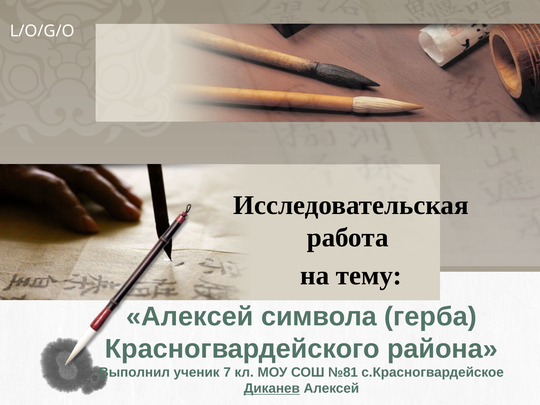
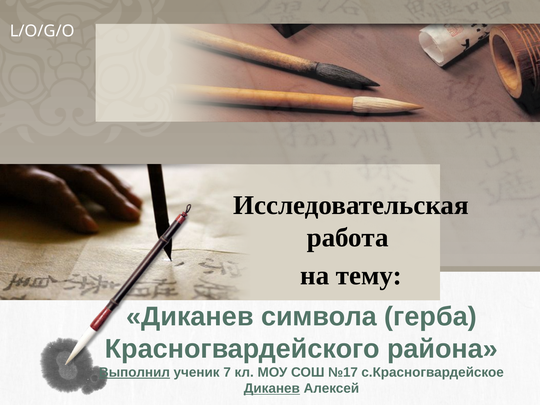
Алексей at (190, 317): Алексей -> Диканев
Выполнил underline: none -> present
№81: №81 -> №17
